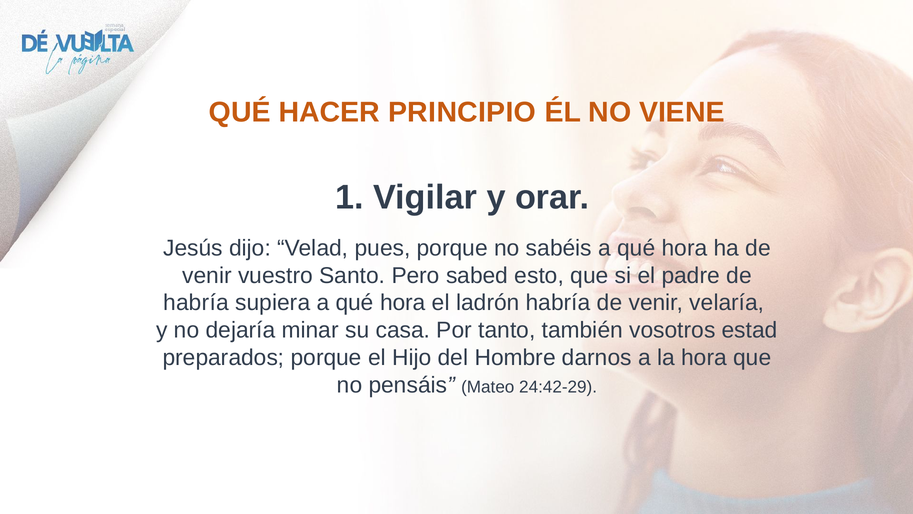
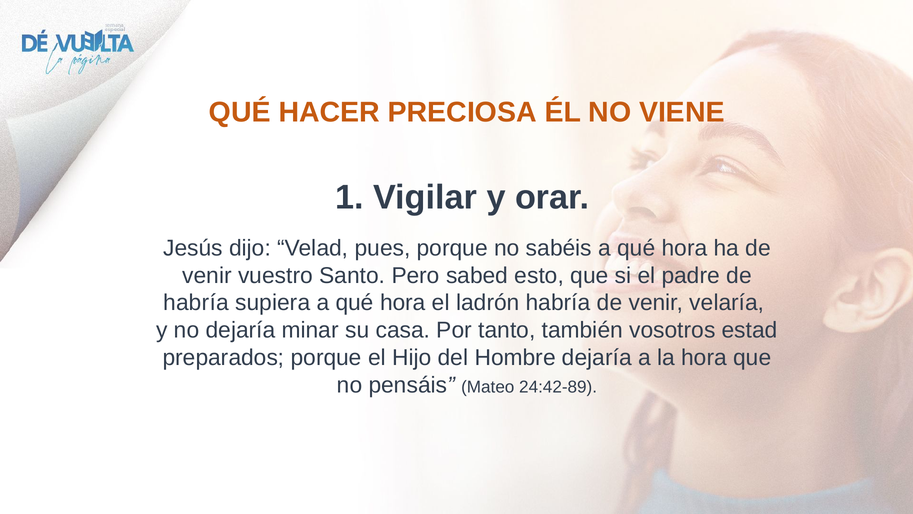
PRINCIPIO: PRINCIPIO -> PRECIOSA
Hombre darnos: darnos -> dejaría
24:42-29: 24:42-29 -> 24:42-89
